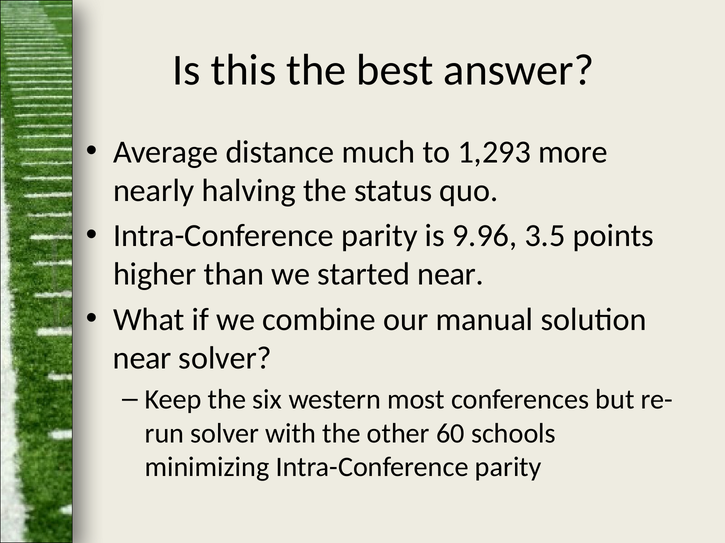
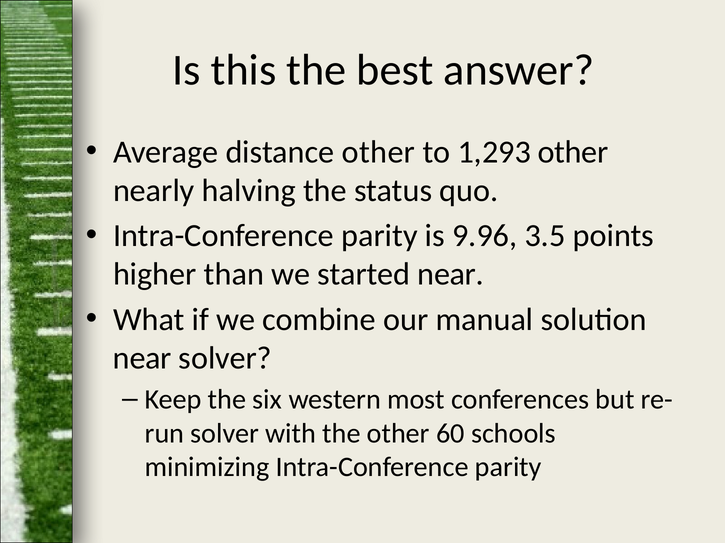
distance much: much -> other
1,293 more: more -> other
